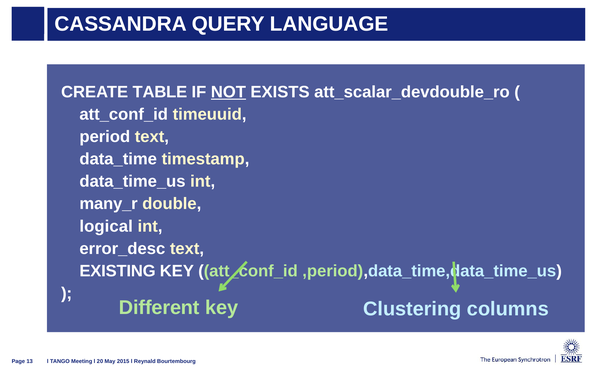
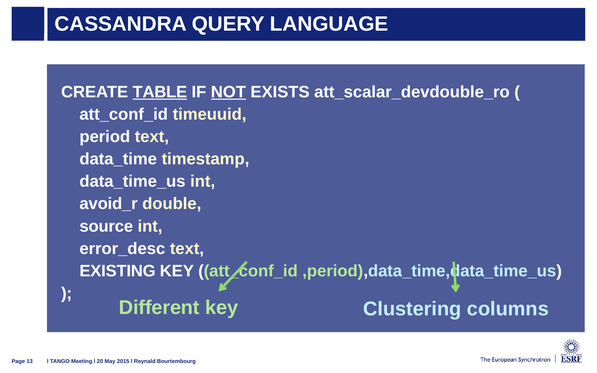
TABLE underline: none -> present
many_r: many_r -> avoid_r
logical: logical -> source
